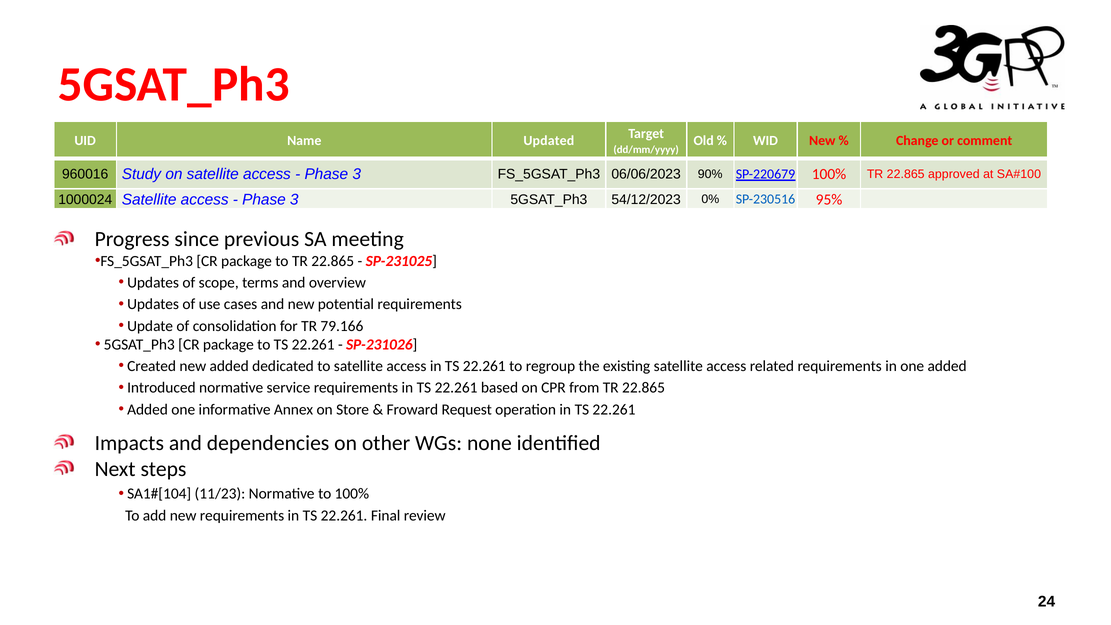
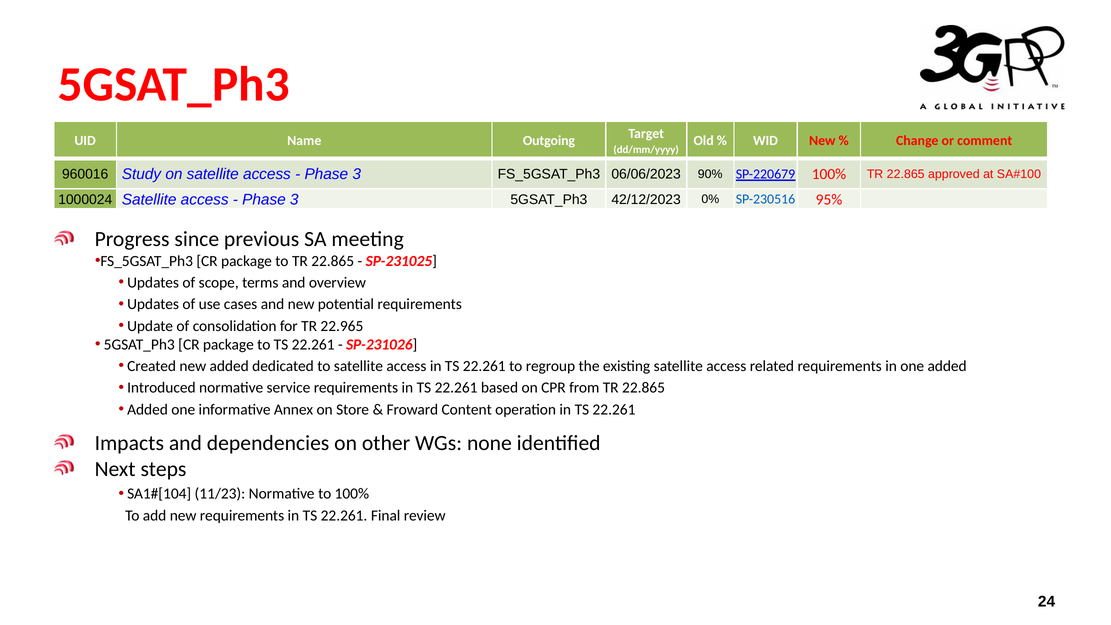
Updated: Updated -> Outgoing
54/12/2023: 54/12/2023 -> 42/12/2023
79.166: 79.166 -> 22.965
Request: Request -> Content
